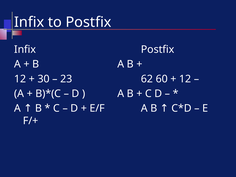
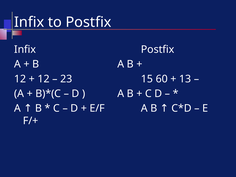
30 at (44, 79): 30 -> 12
62: 62 -> 15
12 at (185, 79): 12 -> 13
